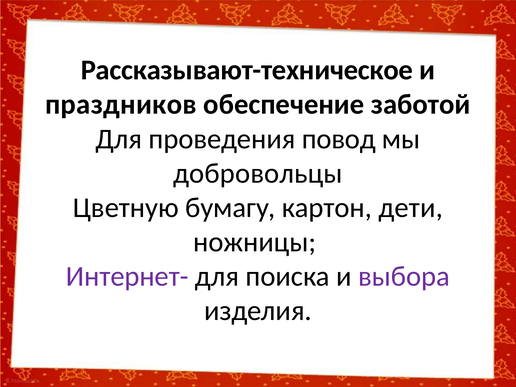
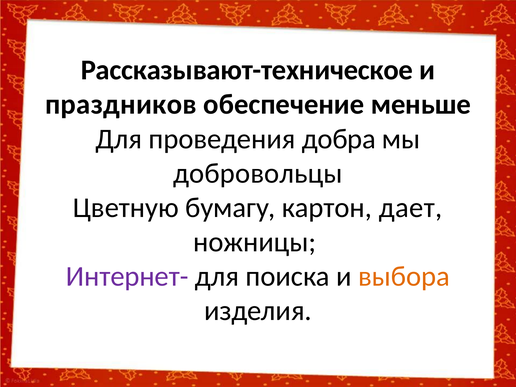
заботой: заботой -> меньше
повод: повод -> добра
дети: дети -> дает
выбора colour: purple -> orange
